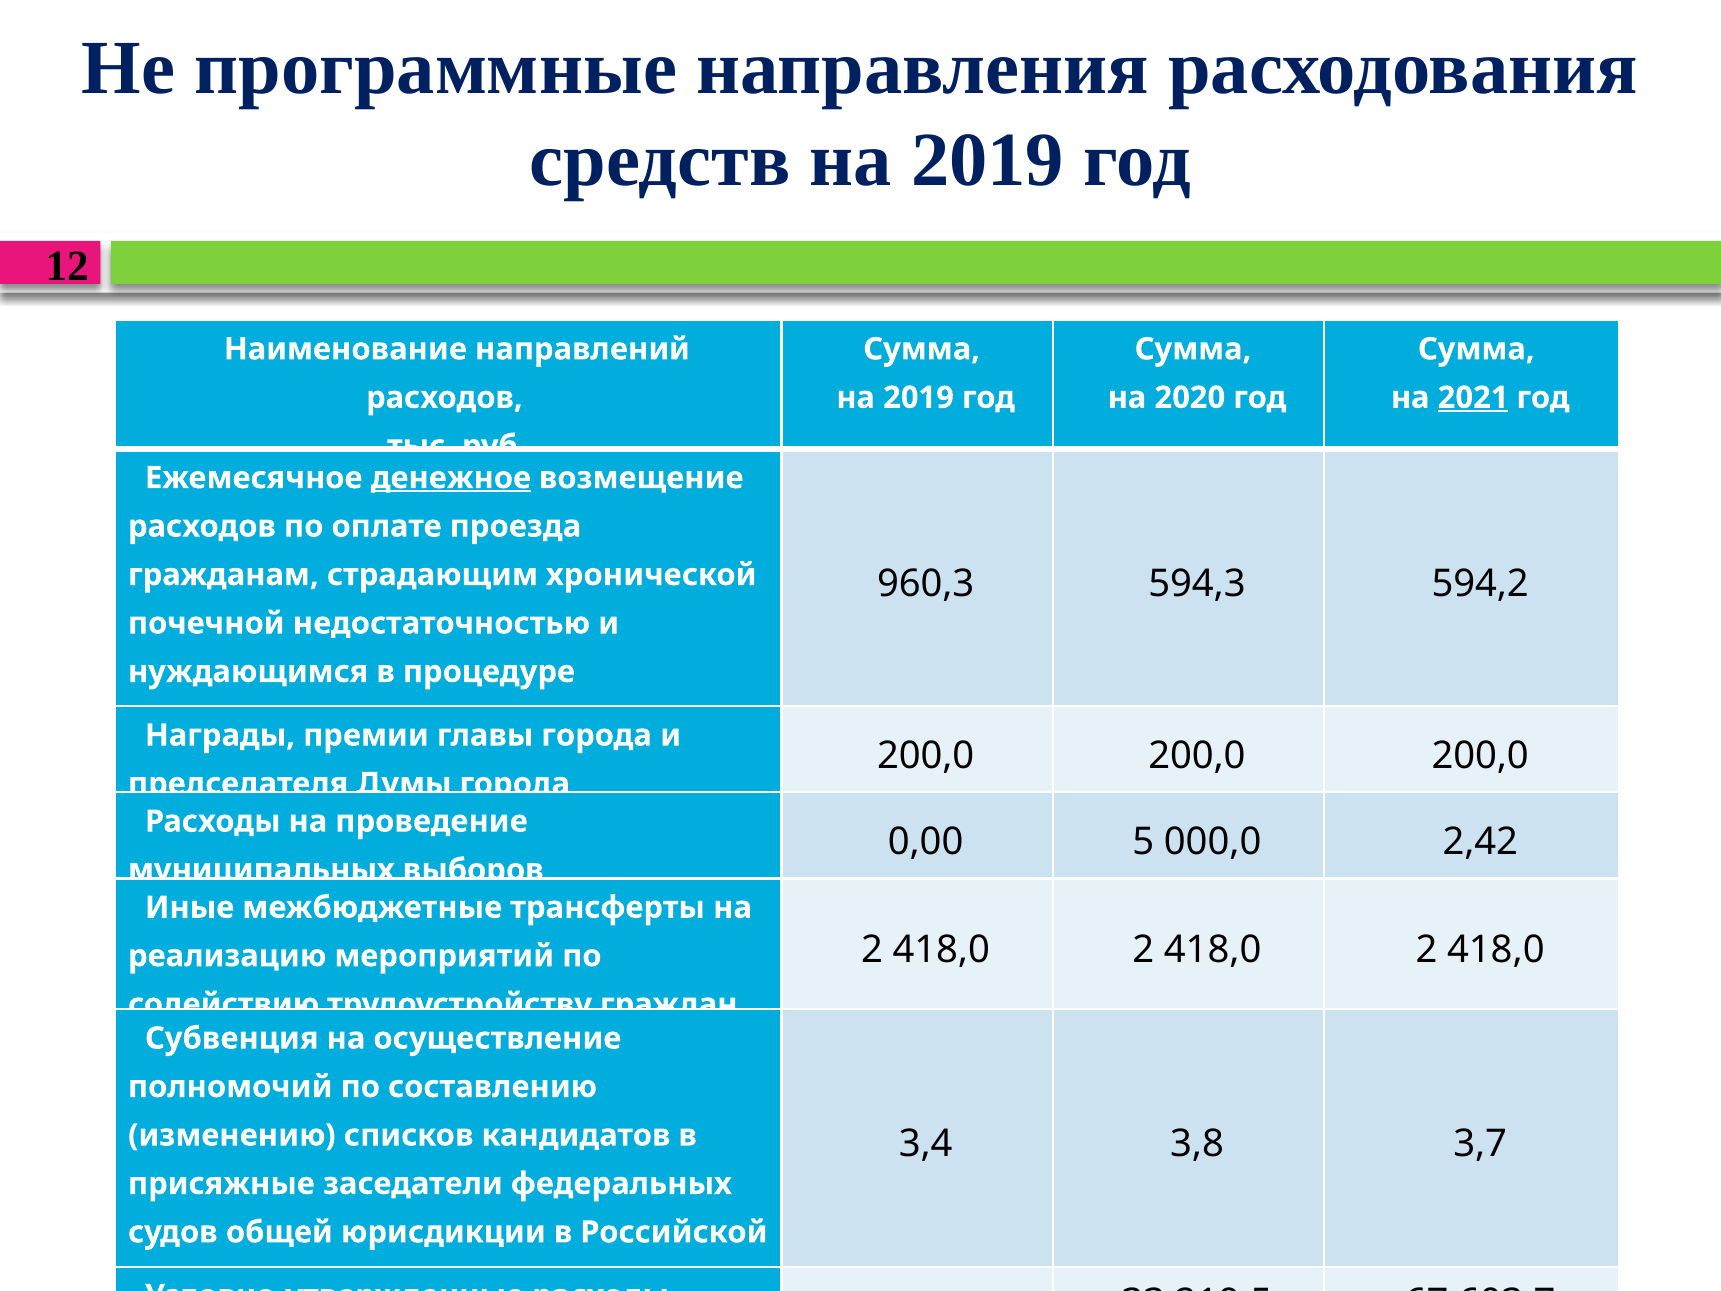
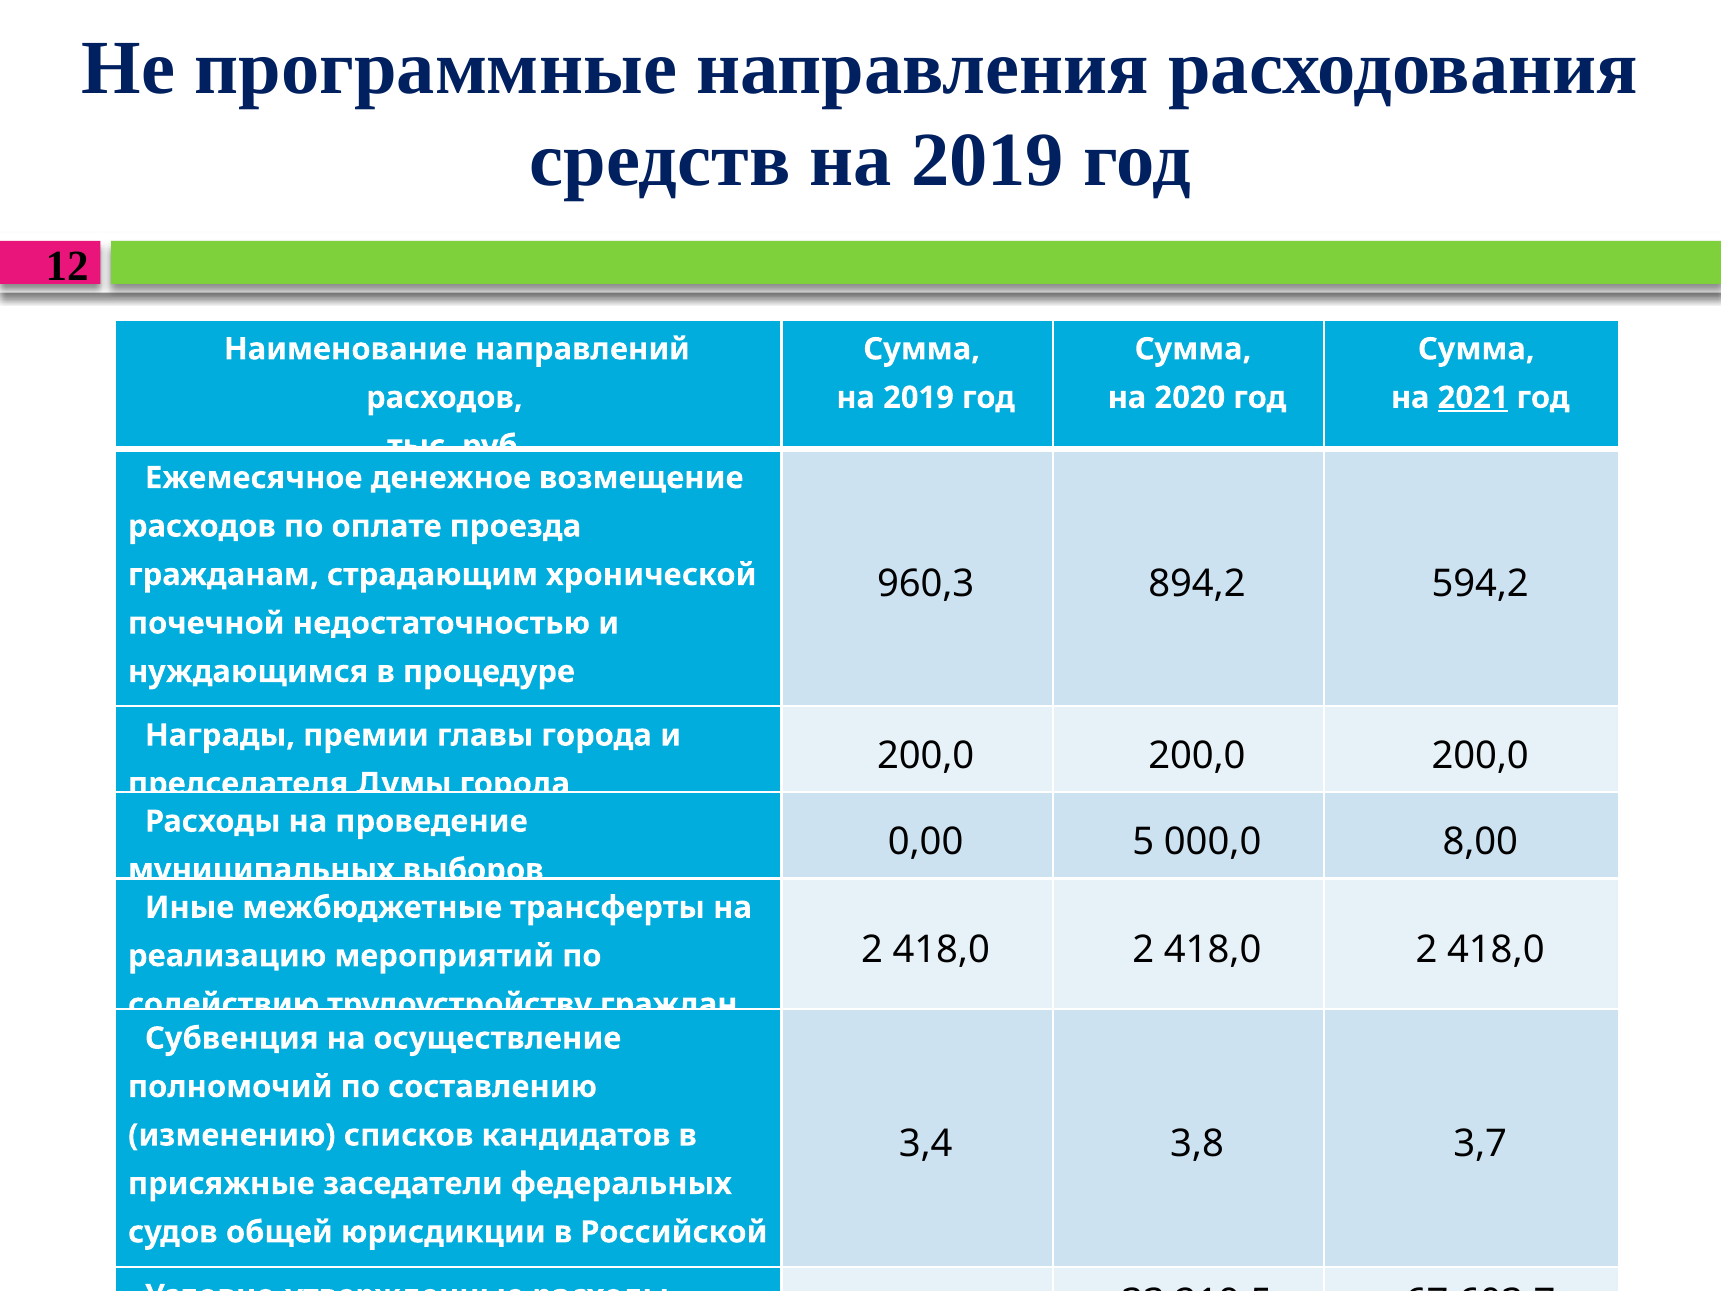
денежное underline: present -> none
594,3: 594,3 -> 894,2
2,42: 2,42 -> 8,00
